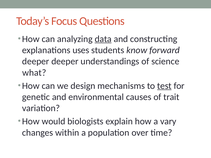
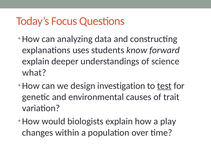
data underline: present -> none
deeper at (36, 62): deeper -> explain
mechanisms: mechanisms -> investigation
vary: vary -> play
